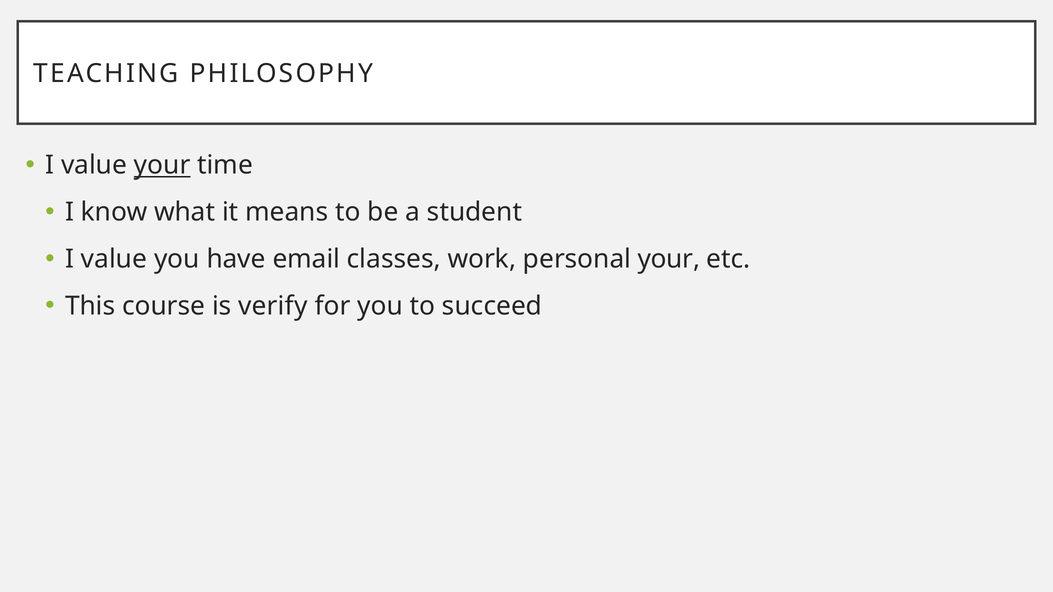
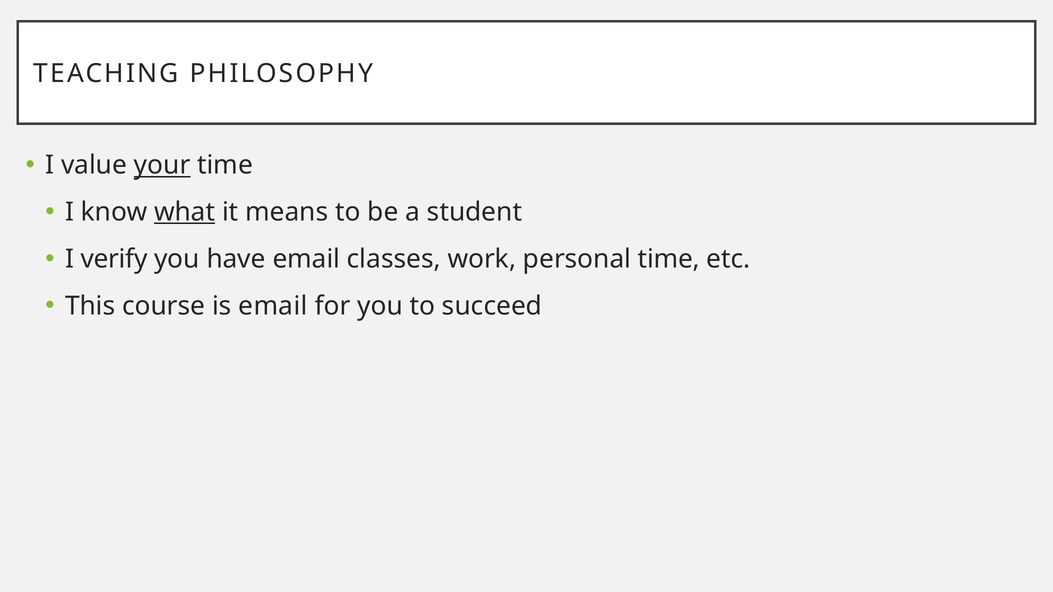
what underline: none -> present
value at (114, 259): value -> verify
personal your: your -> time
is verify: verify -> email
